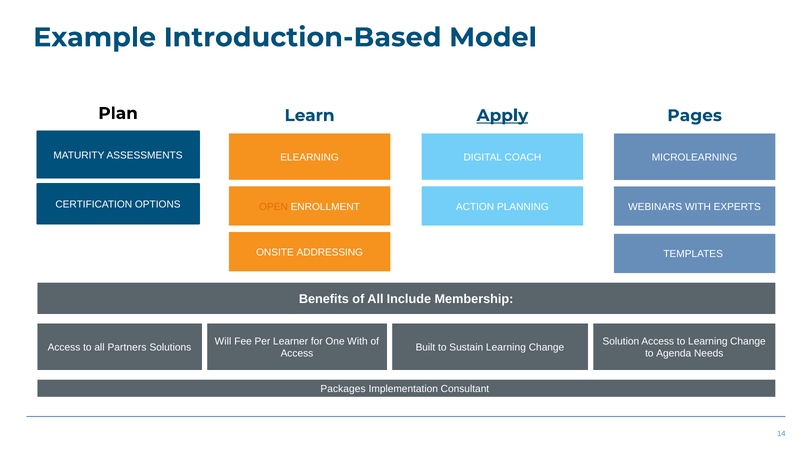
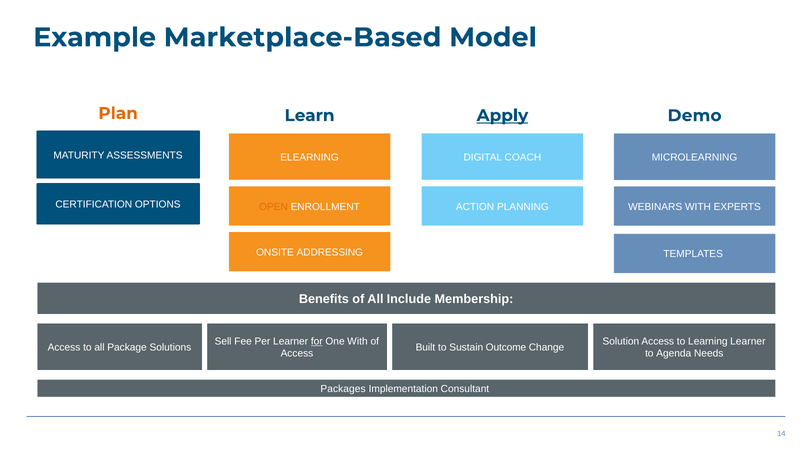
Introduction-Based: Introduction-Based -> Marketplace-Based
Plan colour: black -> orange
Pages: Pages -> Demo
Will: Will -> Sell
for underline: none -> present
to Learning Change: Change -> Learner
Partners: Partners -> Package
Sustain Learning: Learning -> Outcome
